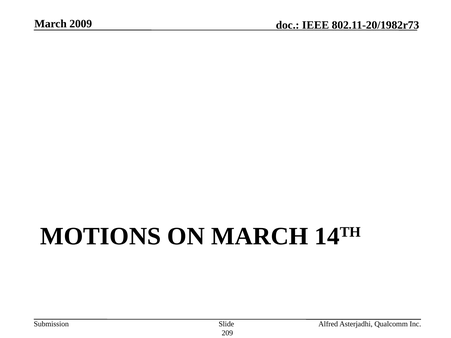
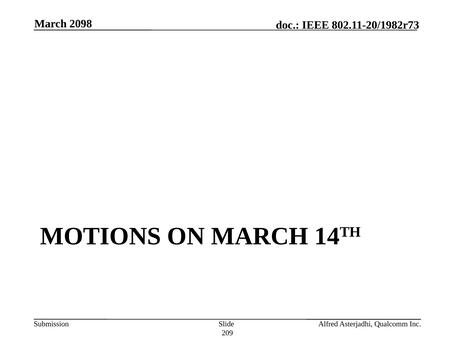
2009: 2009 -> 2098
